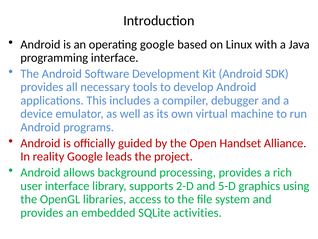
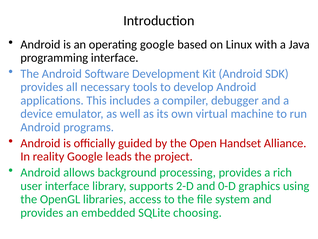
5-D: 5-D -> 0-D
activities: activities -> choosing
